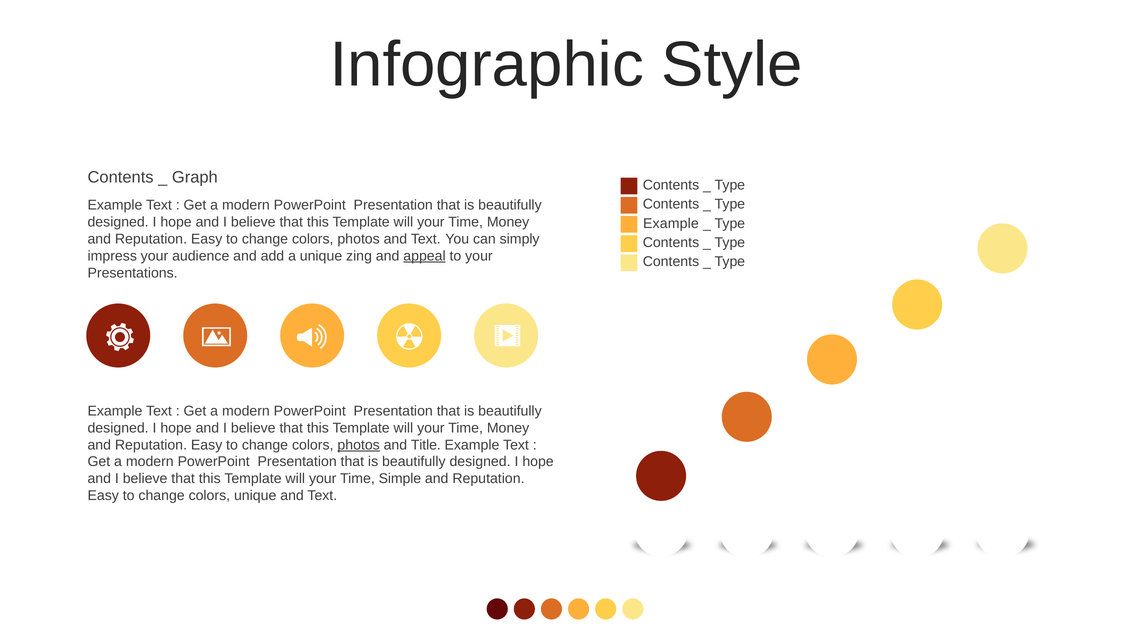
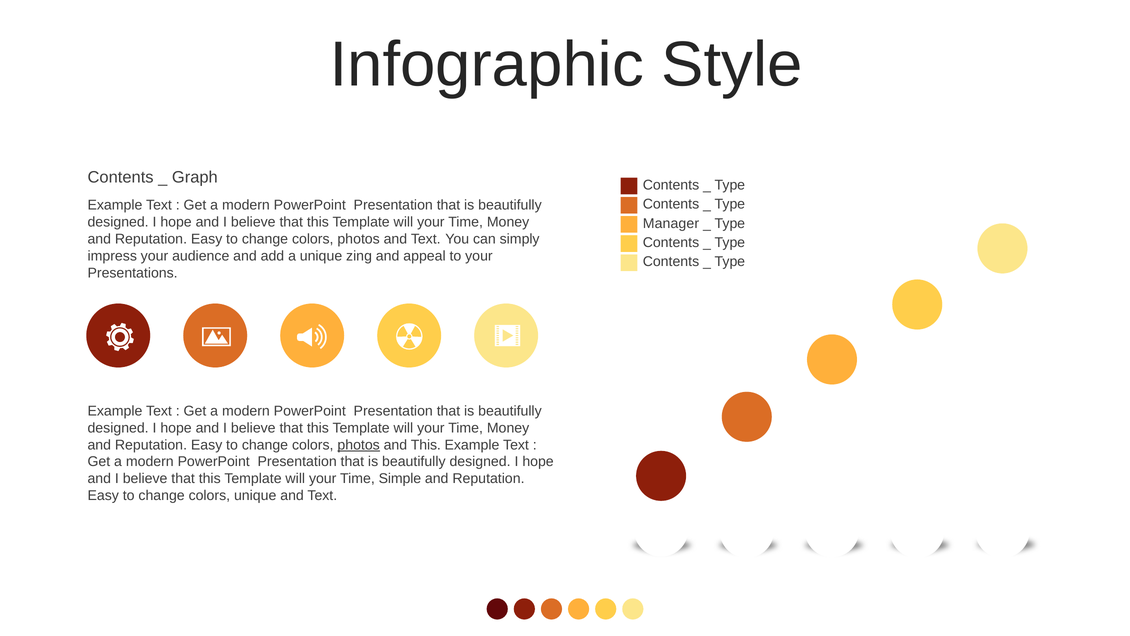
Example at (671, 223): Example -> Manager
appeal underline: present -> none
and Title: Title -> This
